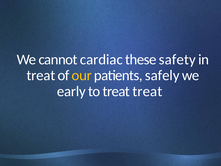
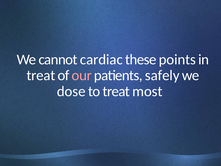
safety: safety -> points
our colour: yellow -> pink
early: early -> dose
treat treat: treat -> most
